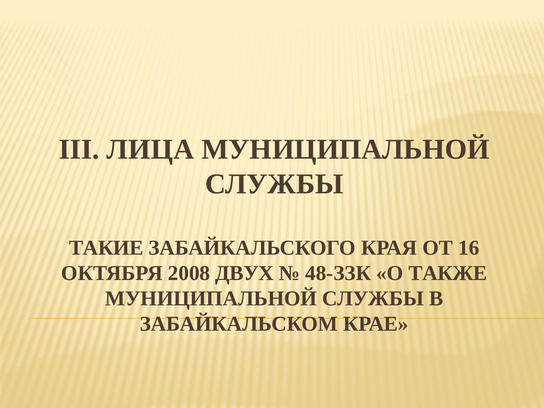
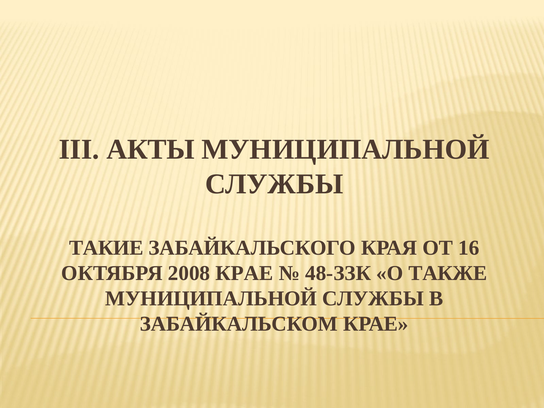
ЛИЦА: ЛИЦА -> АКТЫ
2008 ДВУХ: ДВУХ -> КРАЕ
